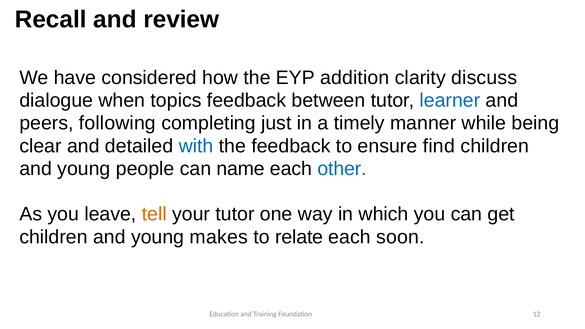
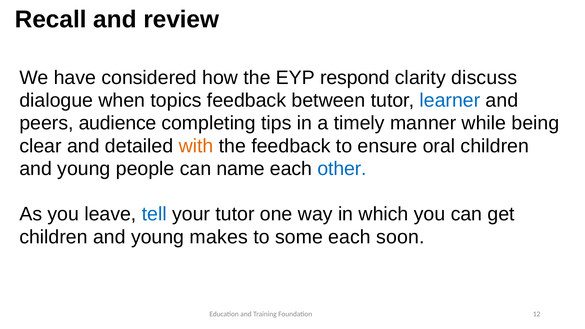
addition: addition -> respond
following: following -> audience
just: just -> tips
with colour: blue -> orange
find: find -> oral
tell colour: orange -> blue
relate: relate -> some
